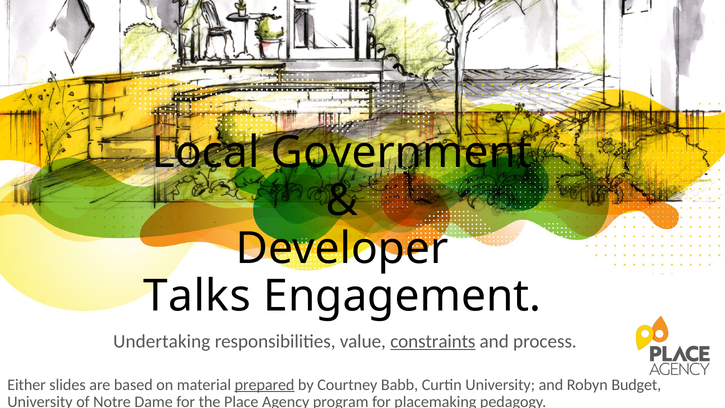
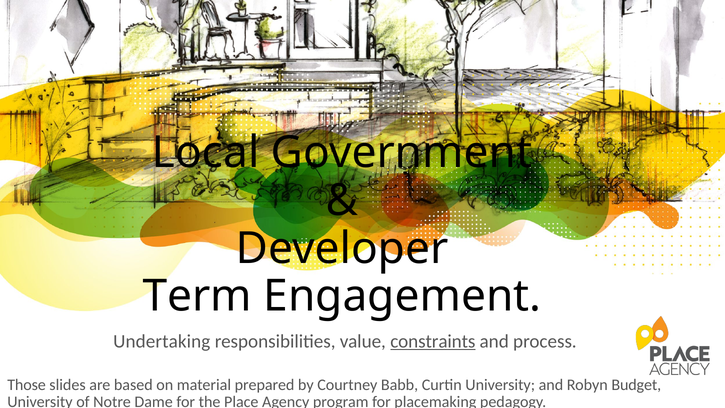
Talks: Talks -> Term
Either: Either -> Those
prepared underline: present -> none
